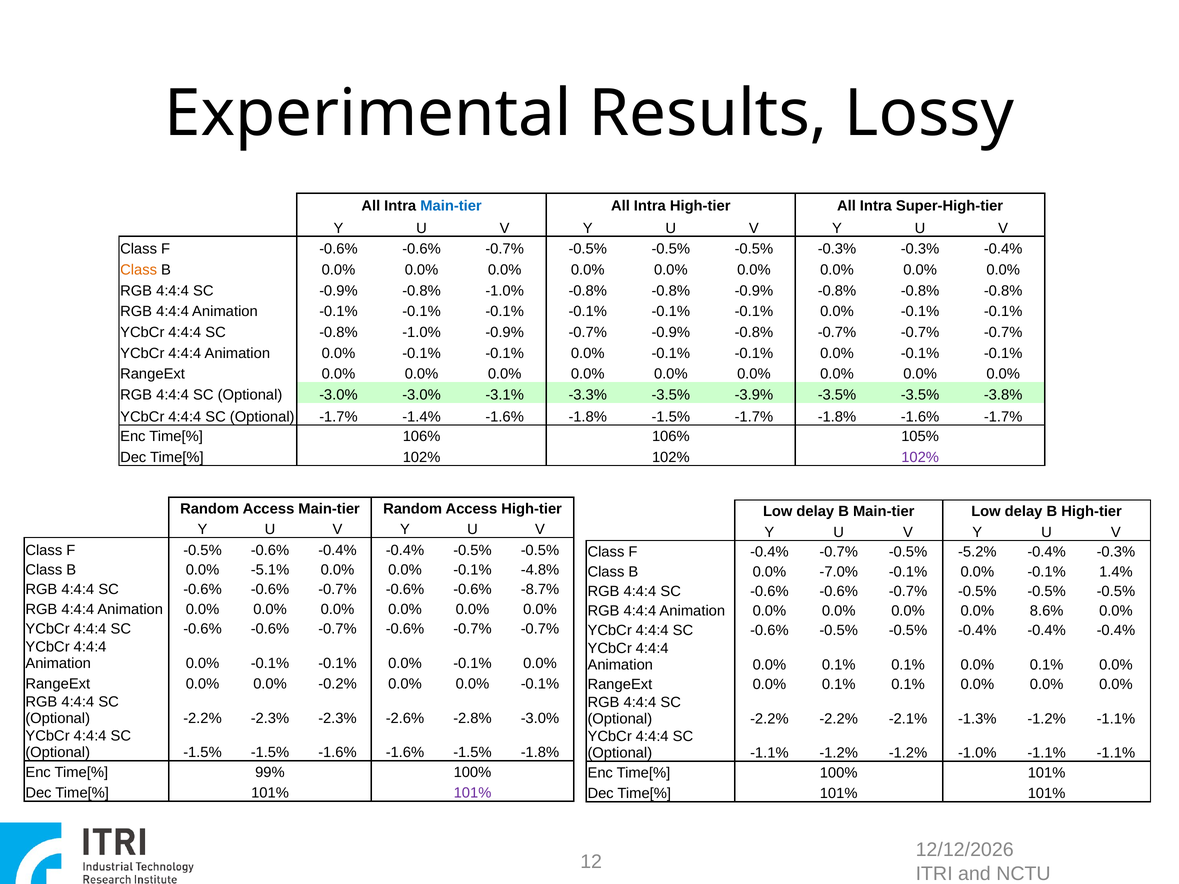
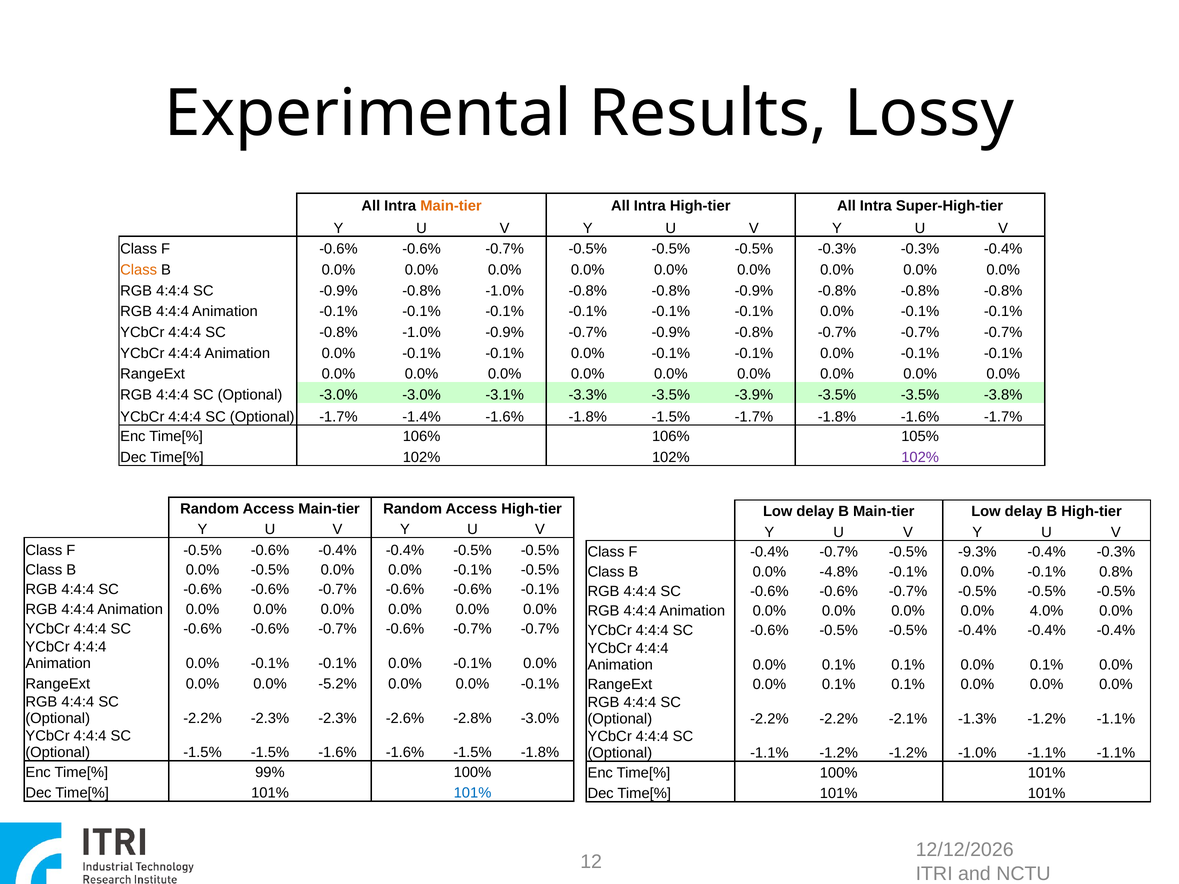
Main-tier at (451, 206) colour: blue -> orange
-5.2%: -5.2% -> -9.3%
0.0% -5.1%: -5.1% -> -0.5%
-0.1% -4.8%: -4.8% -> -0.5%
-7.0%: -7.0% -> -4.8%
1.4%: 1.4% -> 0.8%
-0.6% -8.7%: -8.7% -> -0.1%
8.6%: 8.6% -> 4.0%
-0.2%: -0.2% -> -5.2%
101% at (473, 793) colour: purple -> blue
